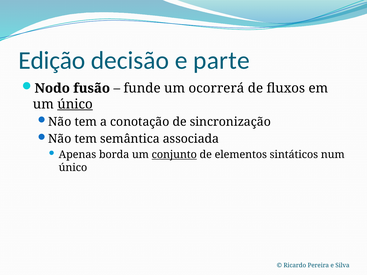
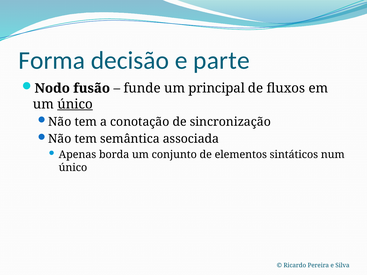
Edição: Edição -> Forma
ocorrerá: ocorrerá -> principal
conjunto underline: present -> none
